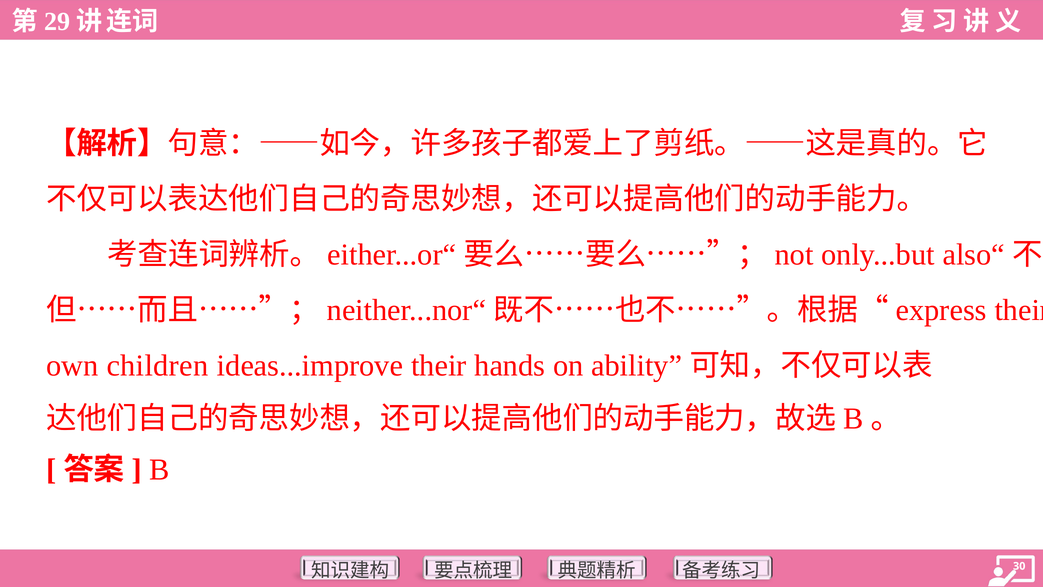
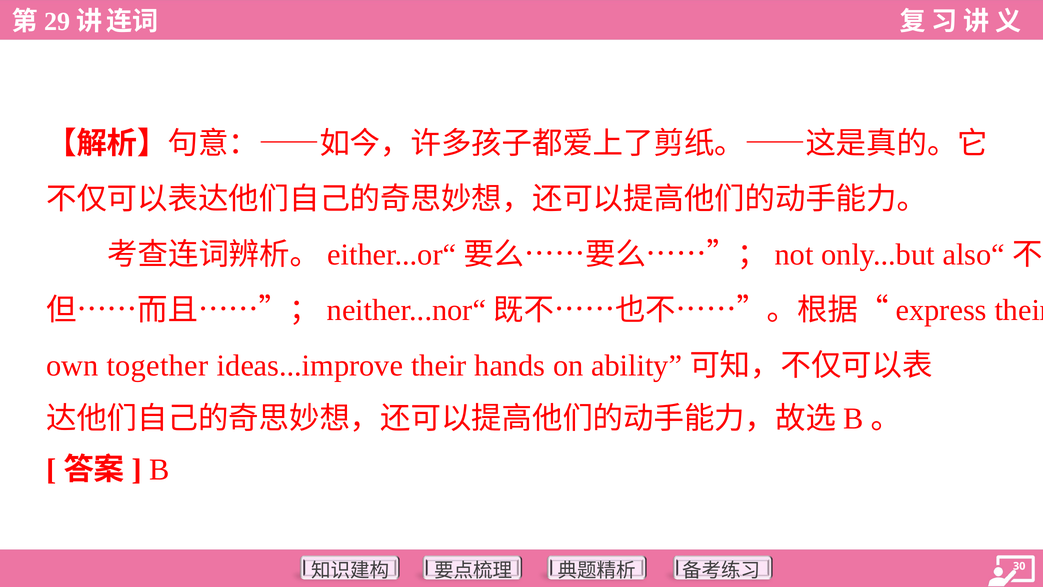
children: children -> together
